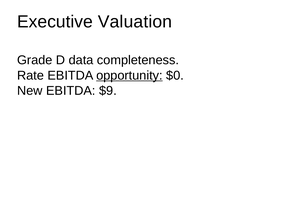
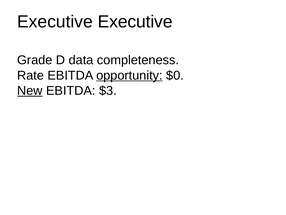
Executive Valuation: Valuation -> Executive
New underline: none -> present
$9: $9 -> $3
